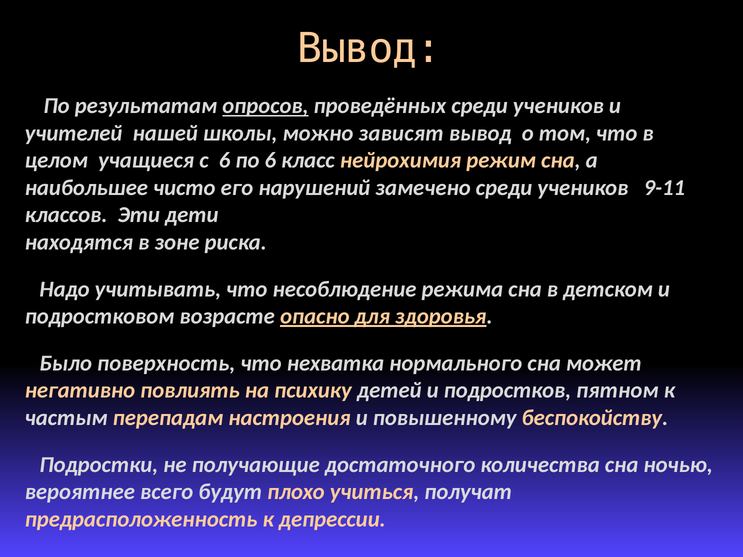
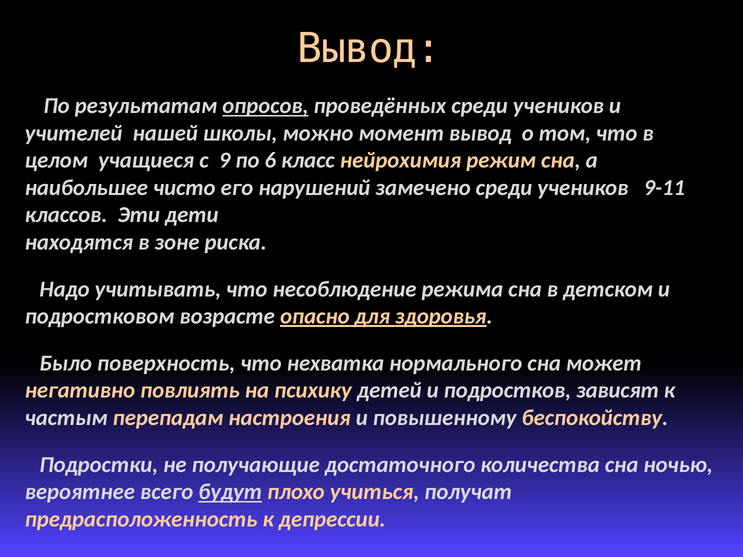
зависят: зависят -> момент
с 6: 6 -> 9
пятном: пятном -> зависят
будут underline: none -> present
